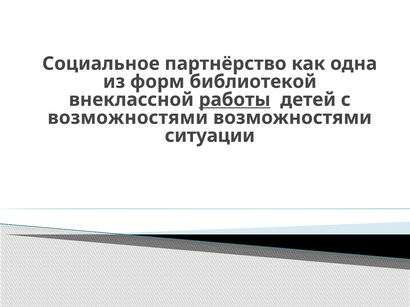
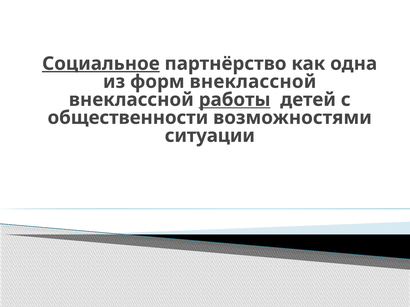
Социальное underline: none -> present
форм библиотекой: библиотекой -> внеклассной
возможностями at (128, 118): возможностями -> общественности
